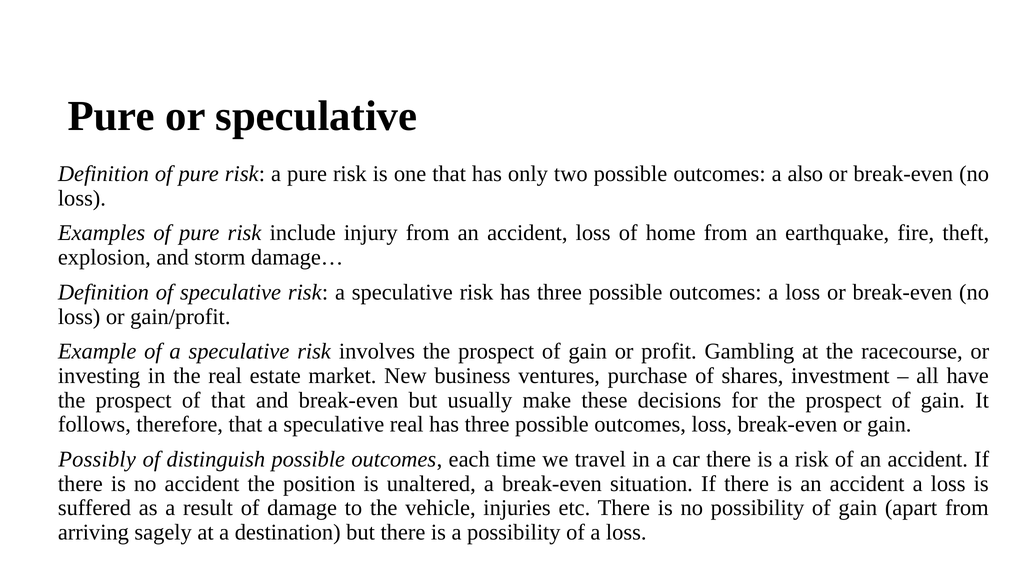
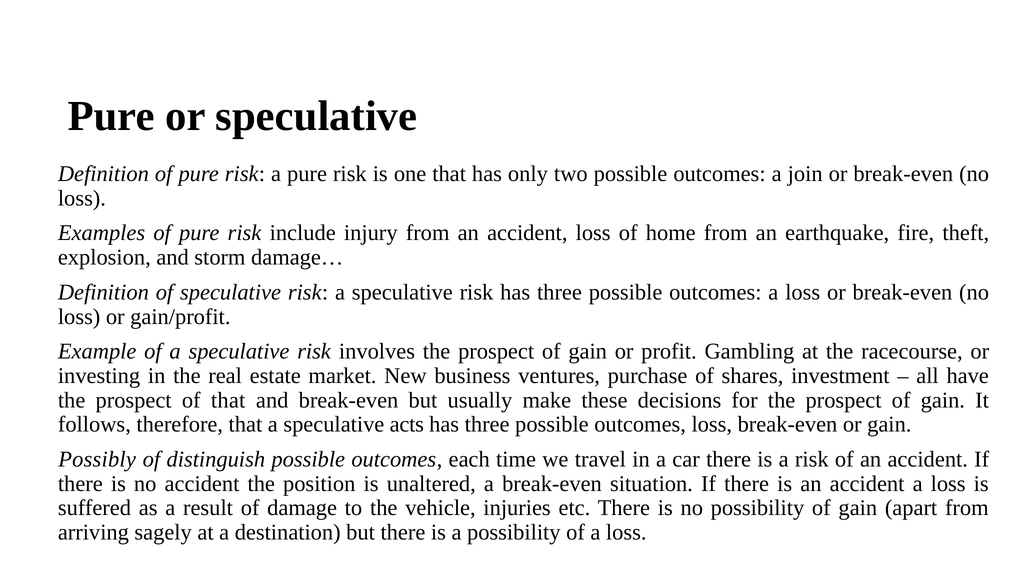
also: also -> join
speculative real: real -> acts
